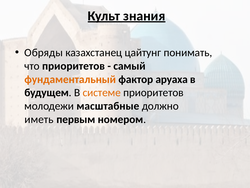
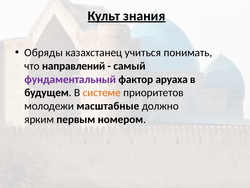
цайтунг: цайтунг -> учиться
что приоритетов: приоритетов -> направлений
фундаментальный colour: orange -> purple
иметь: иметь -> ярким
